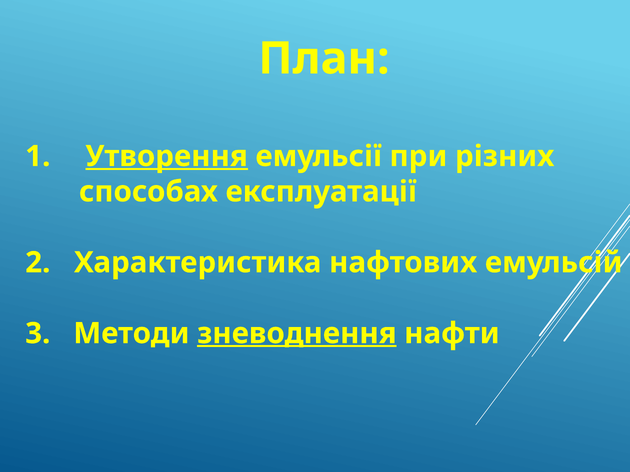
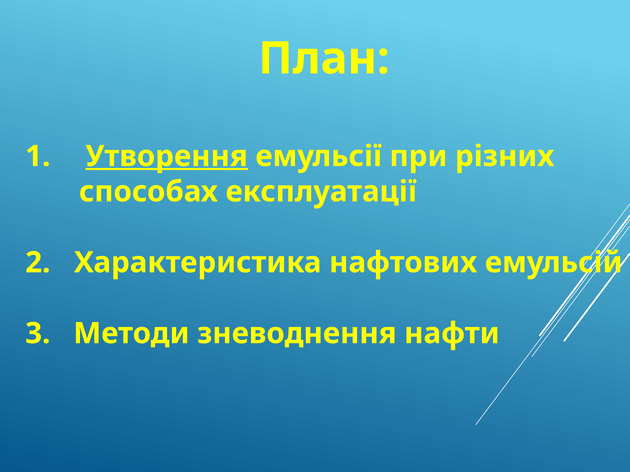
зневоднення underline: present -> none
